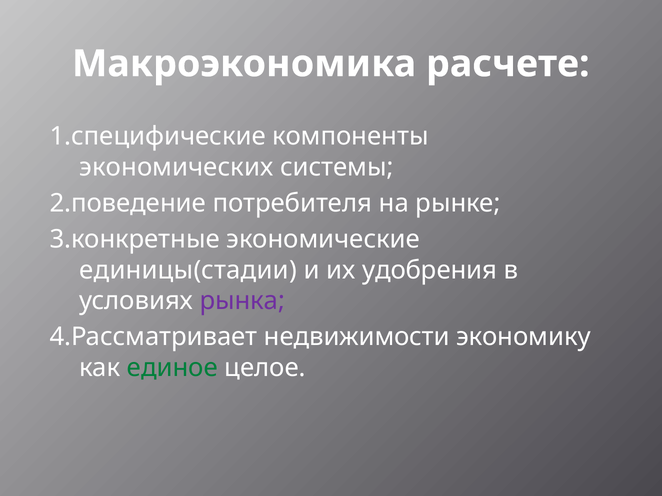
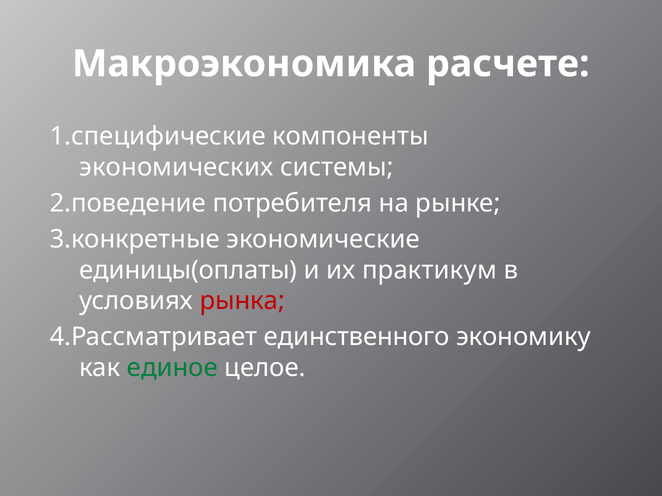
единицы(стадии: единицы(стадии -> единицы(оплаты
удобрения: удобрения -> практикум
рынка colour: purple -> red
недвижимости: недвижимости -> единственного
